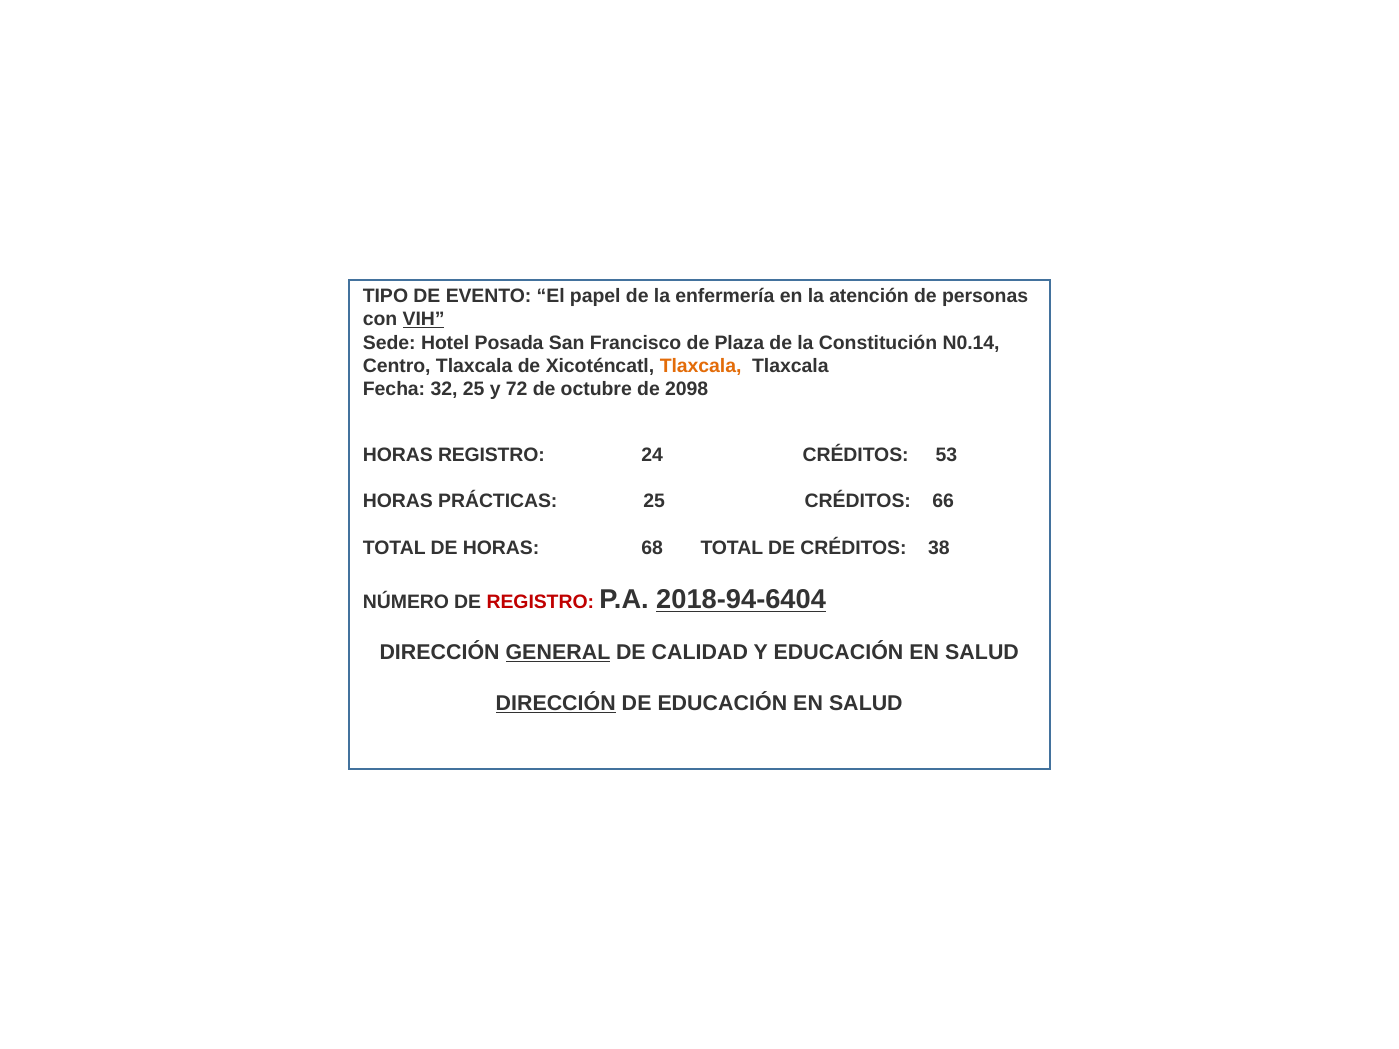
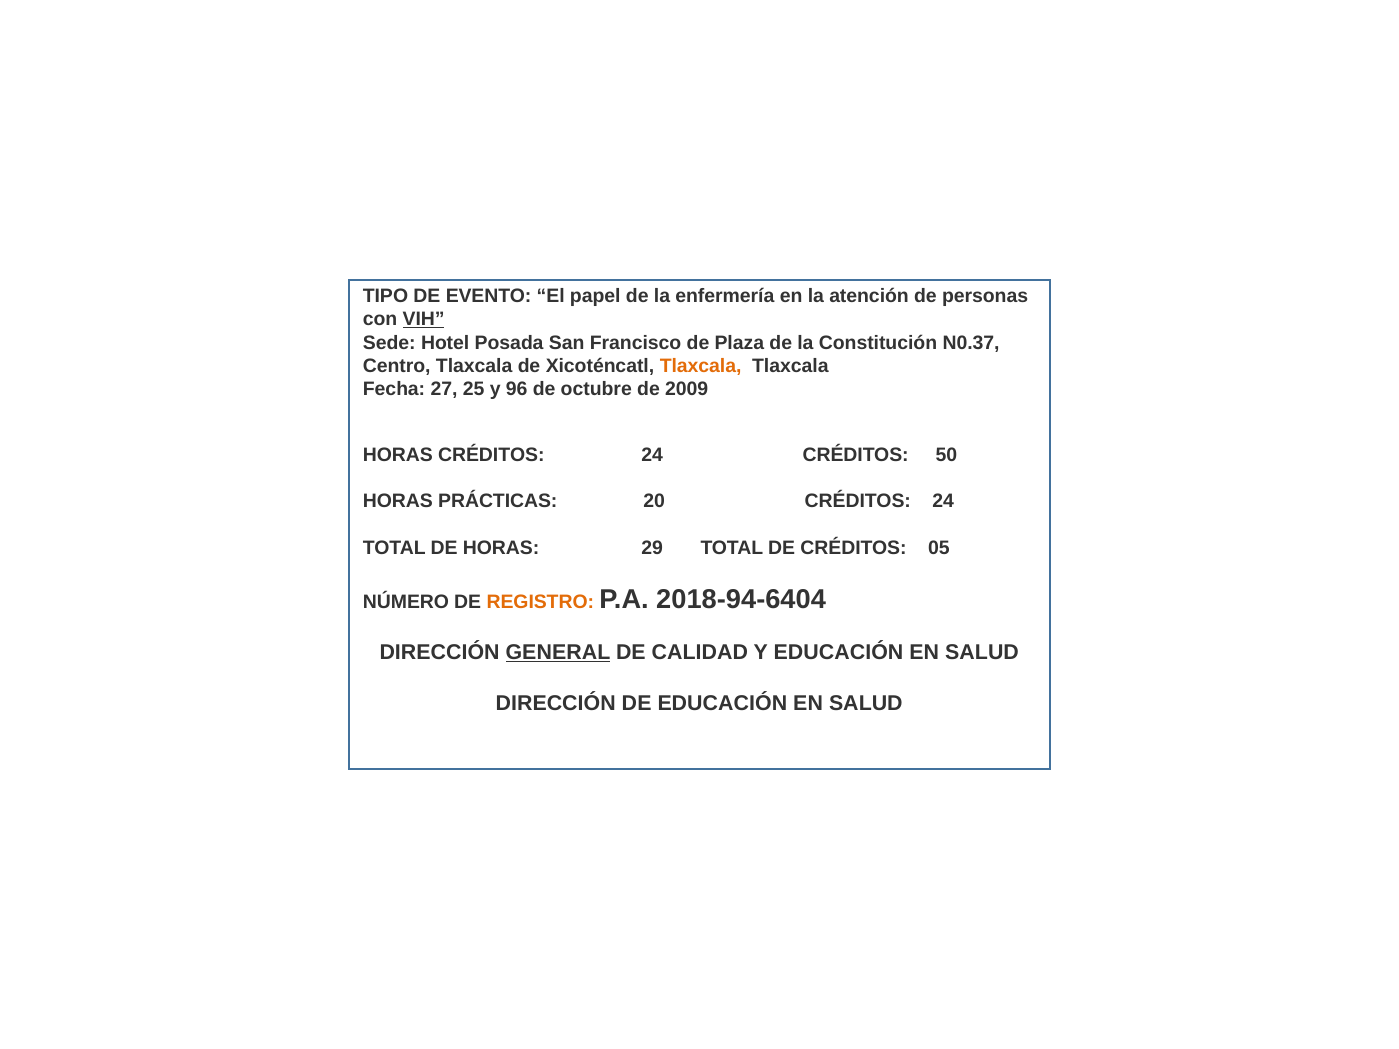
N0.14: N0.14 -> N0.37
32: 32 -> 27
72: 72 -> 96
2098: 2098 -> 2009
HORAS REGISTRO: REGISTRO -> CRÉDITOS
53: 53 -> 50
PRÁCTICAS 25: 25 -> 20
66 at (943, 501): 66 -> 24
68: 68 -> 29
38: 38 -> 05
REGISTRO at (540, 603) colour: red -> orange
2018-94-6404 underline: present -> none
DIRECCIÓN at (556, 703) underline: present -> none
